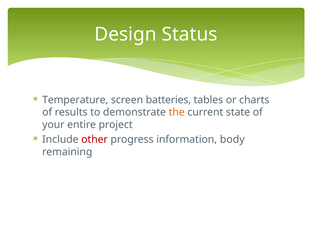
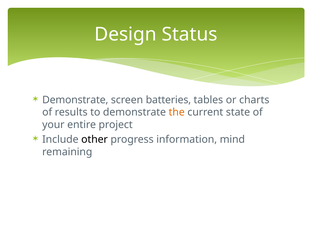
Temperature at (75, 100): Temperature -> Demonstrate
other colour: red -> black
body: body -> mind
